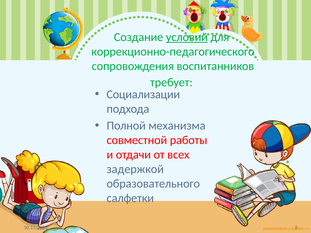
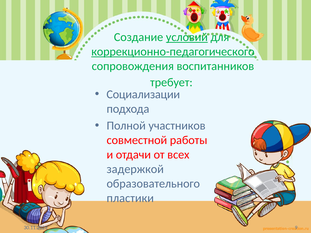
коррекционно-педагогического underline: none -> present
механизма: механизма -> участников
салфетки: салфетки -> пластики
